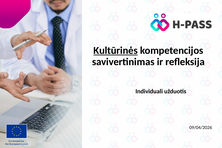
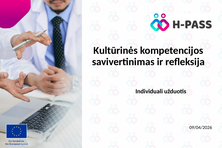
Kultūrinės underline: present -> none
